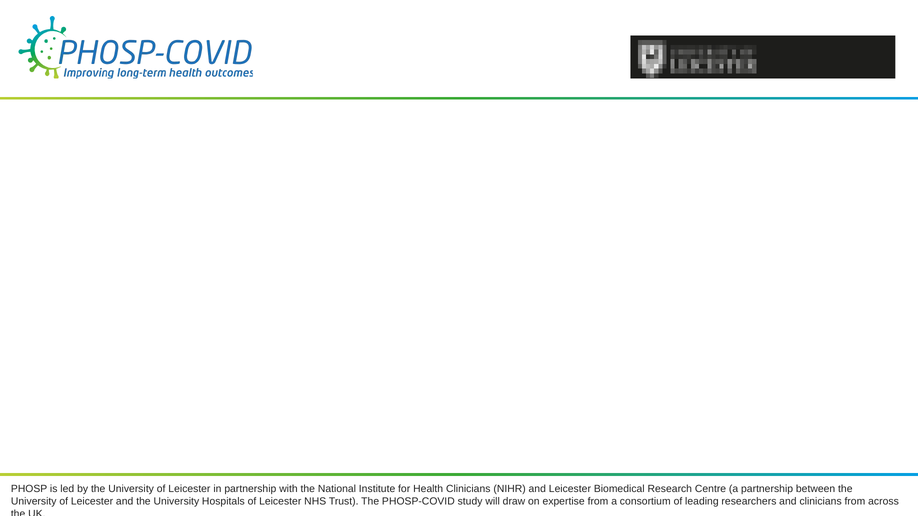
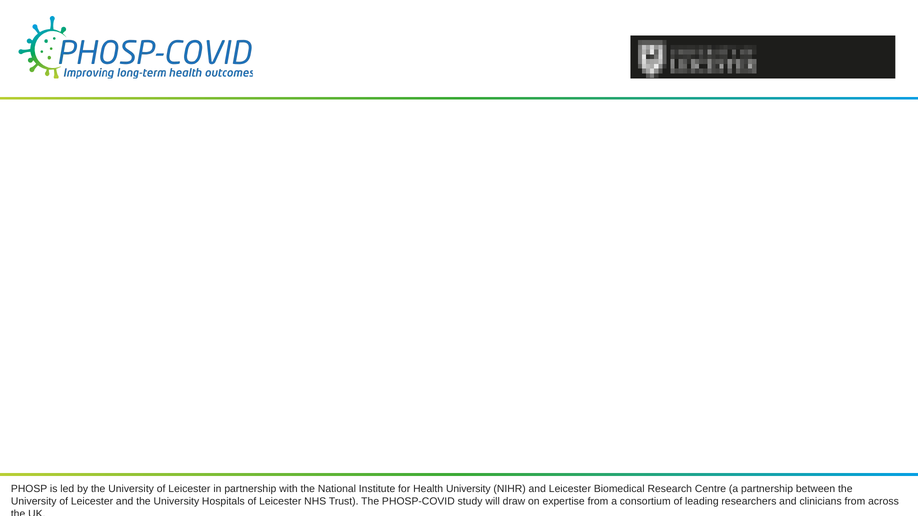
Health Clinicians: Clinicians -> University
